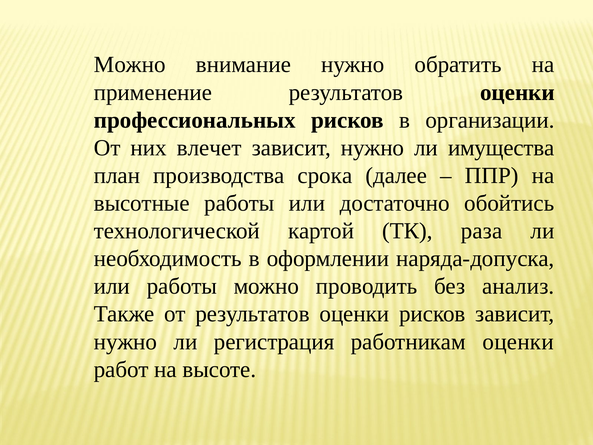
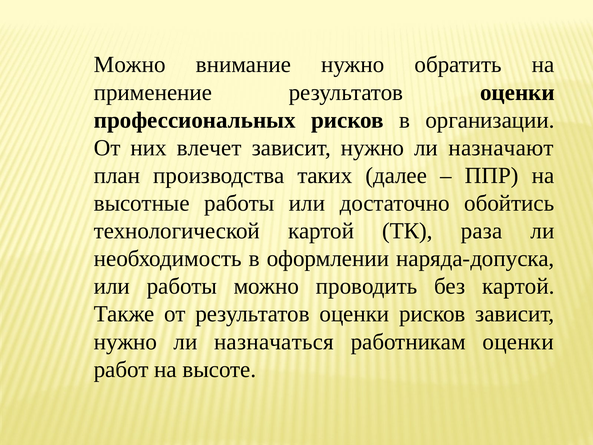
имущества: имущества -> назначают
срока: срока -> таких
без анализ: анализ -> картой
регистрация: регистрация -> назначаться
